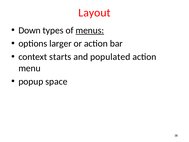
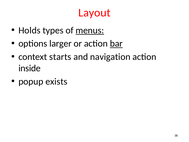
Down: Down -> Holds
bar underline: none -> present
populated: populated -> navigation
menu: menu -> inside
space: space -> exists
